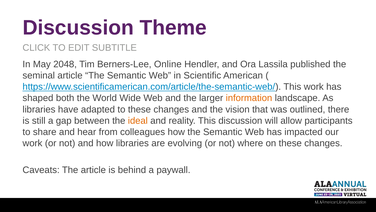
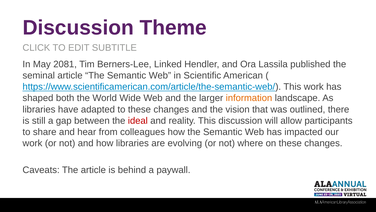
2048: 2048 -> 2081
Online: Online -> Linked
ideal colour: orange -> red
